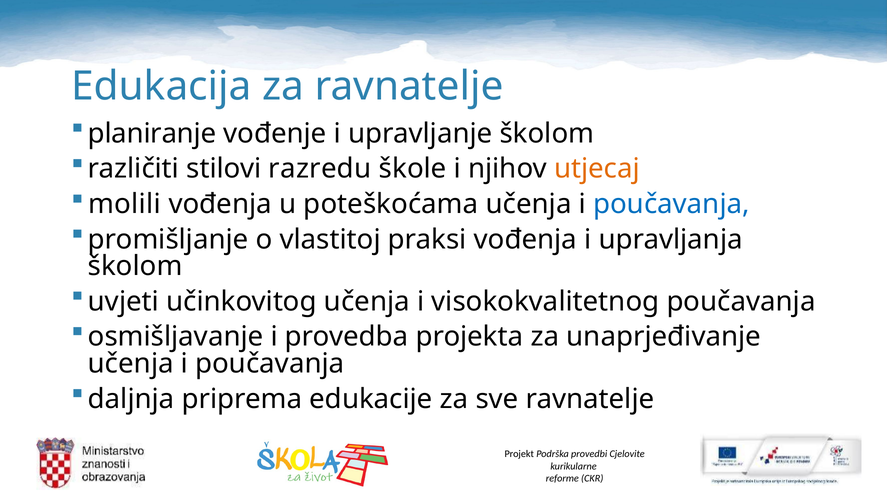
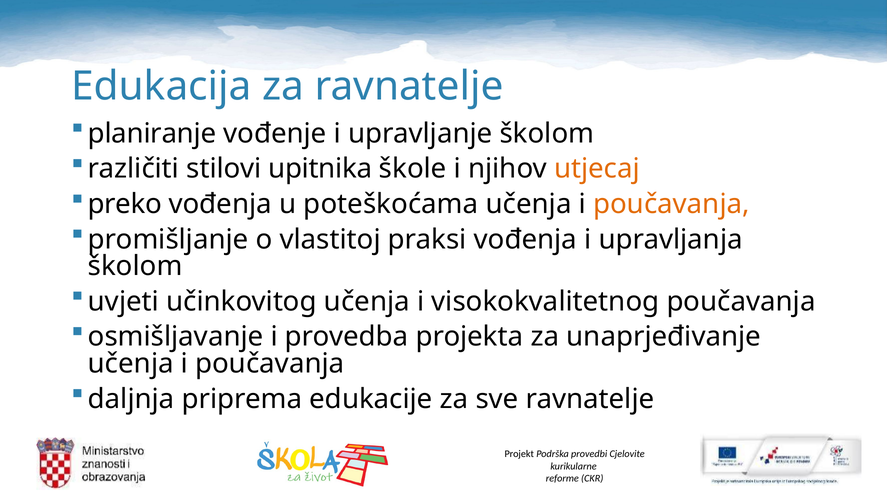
razredu: razredu -> upitnika
molili: molili -> preko
poučavanja at (671, 204) colour: blue -> orange
